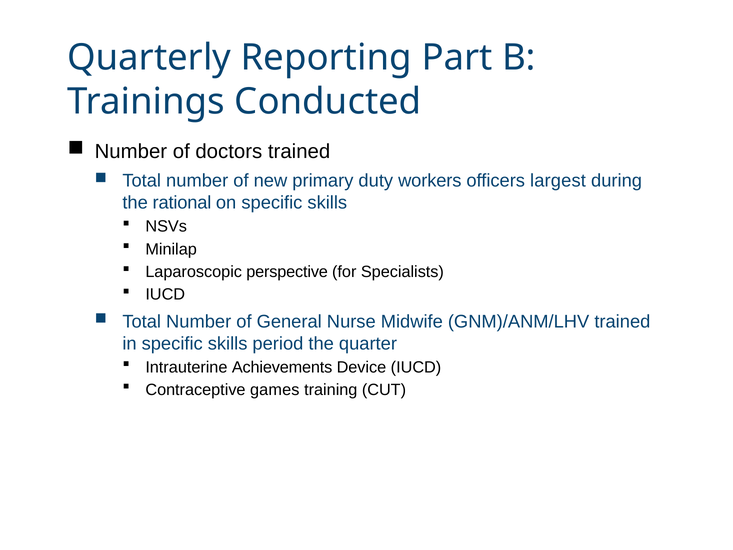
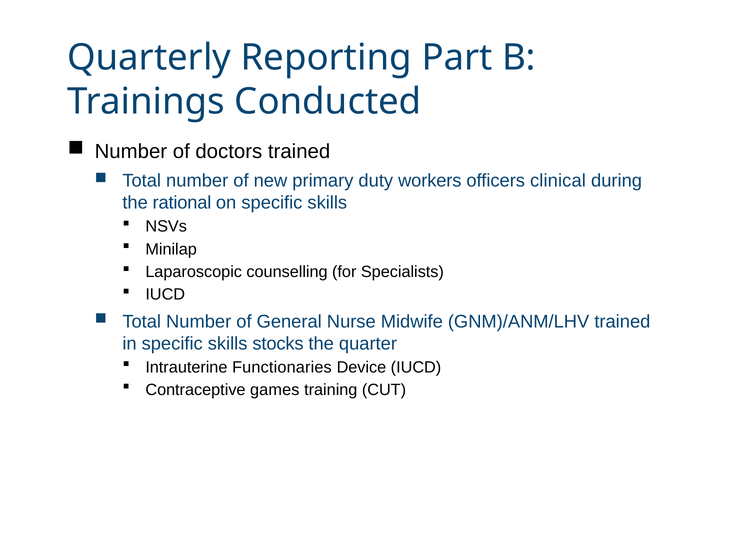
largest: largest -> clinical
perspective: perspective -> counselling
period: period -> stocks
Achievements: Achievements -> Functionaries
